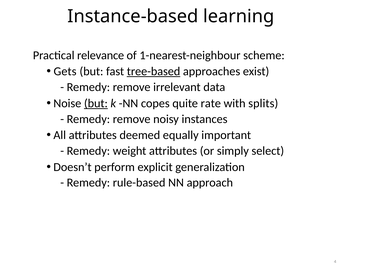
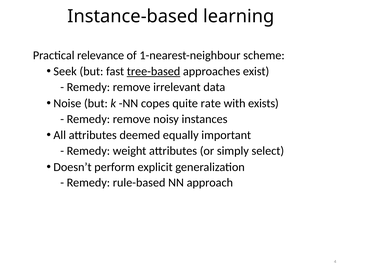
Gets: Gets -> Seek
but at (96, 103) underline: present -> none
splits: splits -> exists
